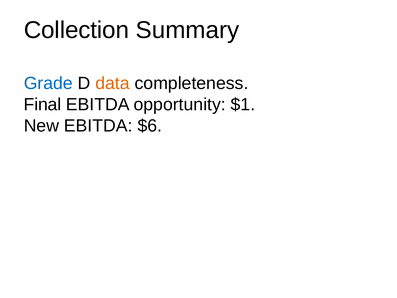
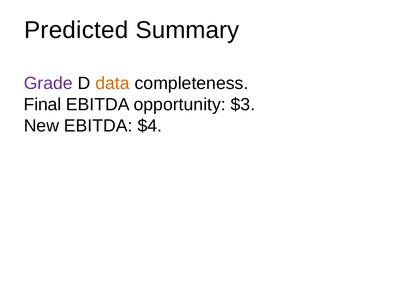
Collection: Collection -> Predicted
Grade colour: blue -> purple
$1: $1 -> $3
$6: $6 -> $4
